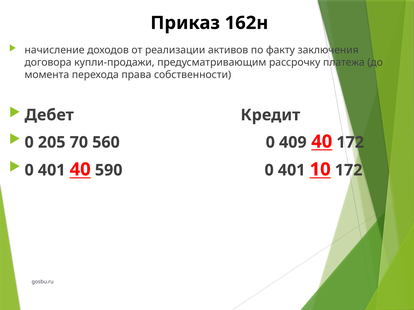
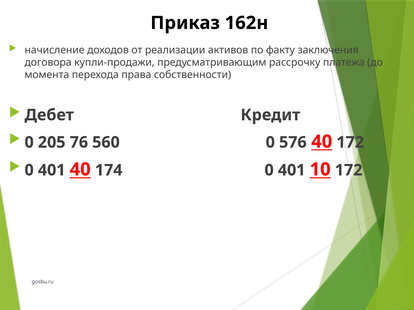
70: 70 -> 76
409: 409 -> 576
590: 590 -> 174
